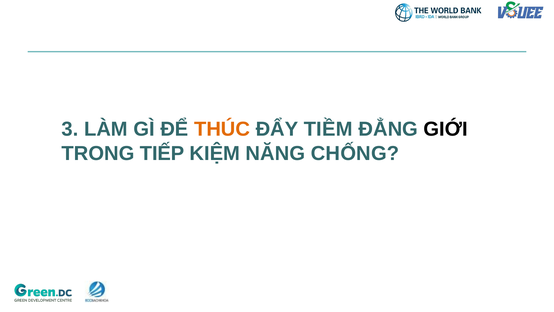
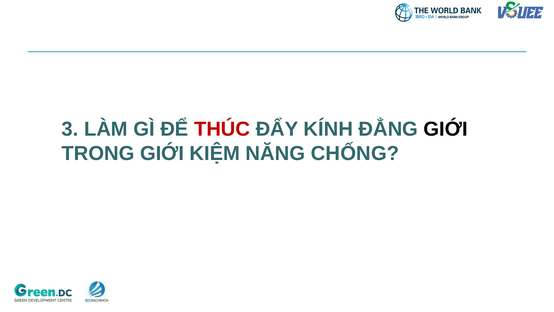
THÚC colour: orange -> red
TIỀM: TIỀM -> KÍNH
TRONG TIẾP: TIẾP -> GIỚI
